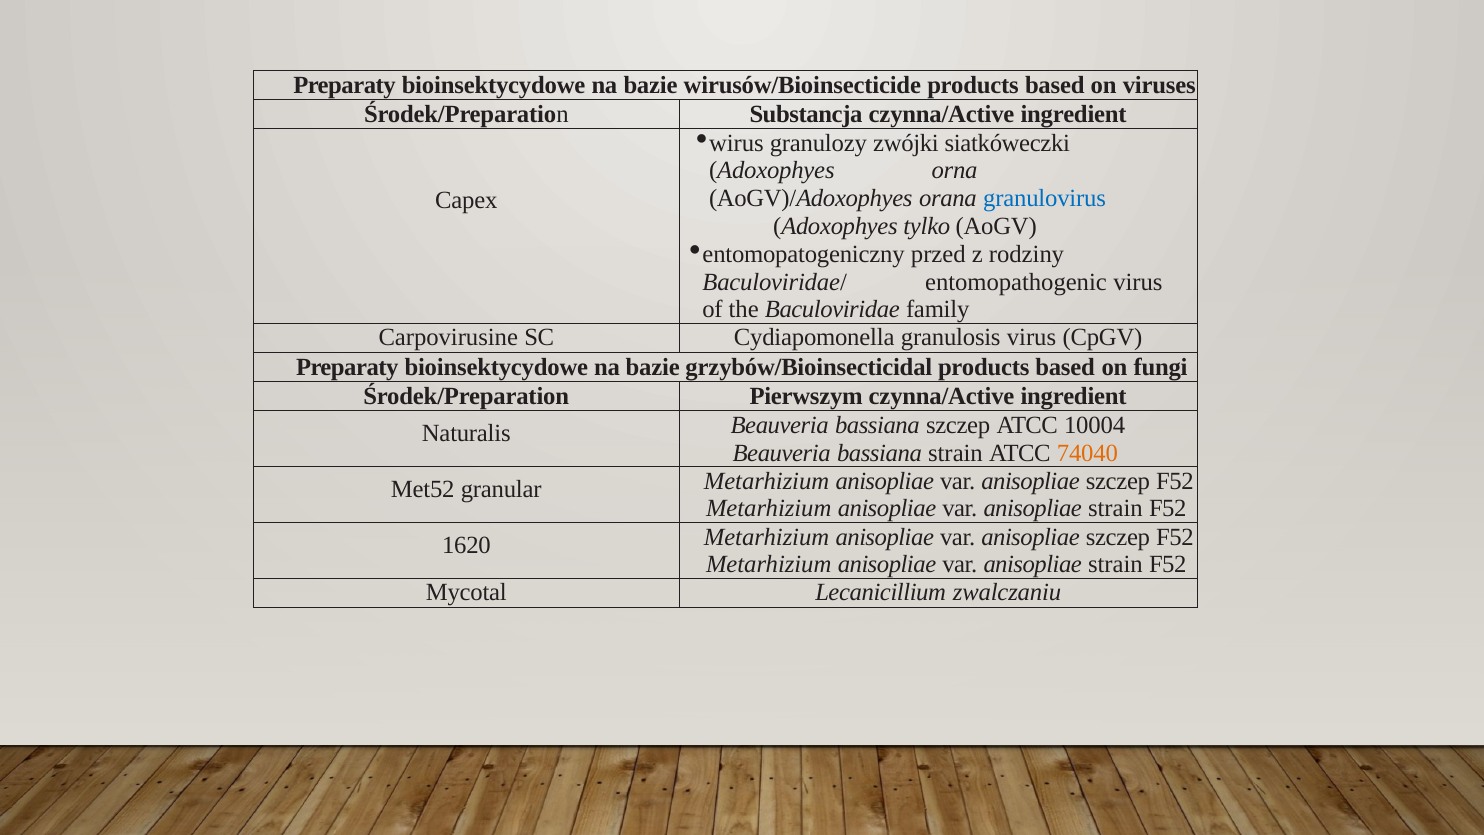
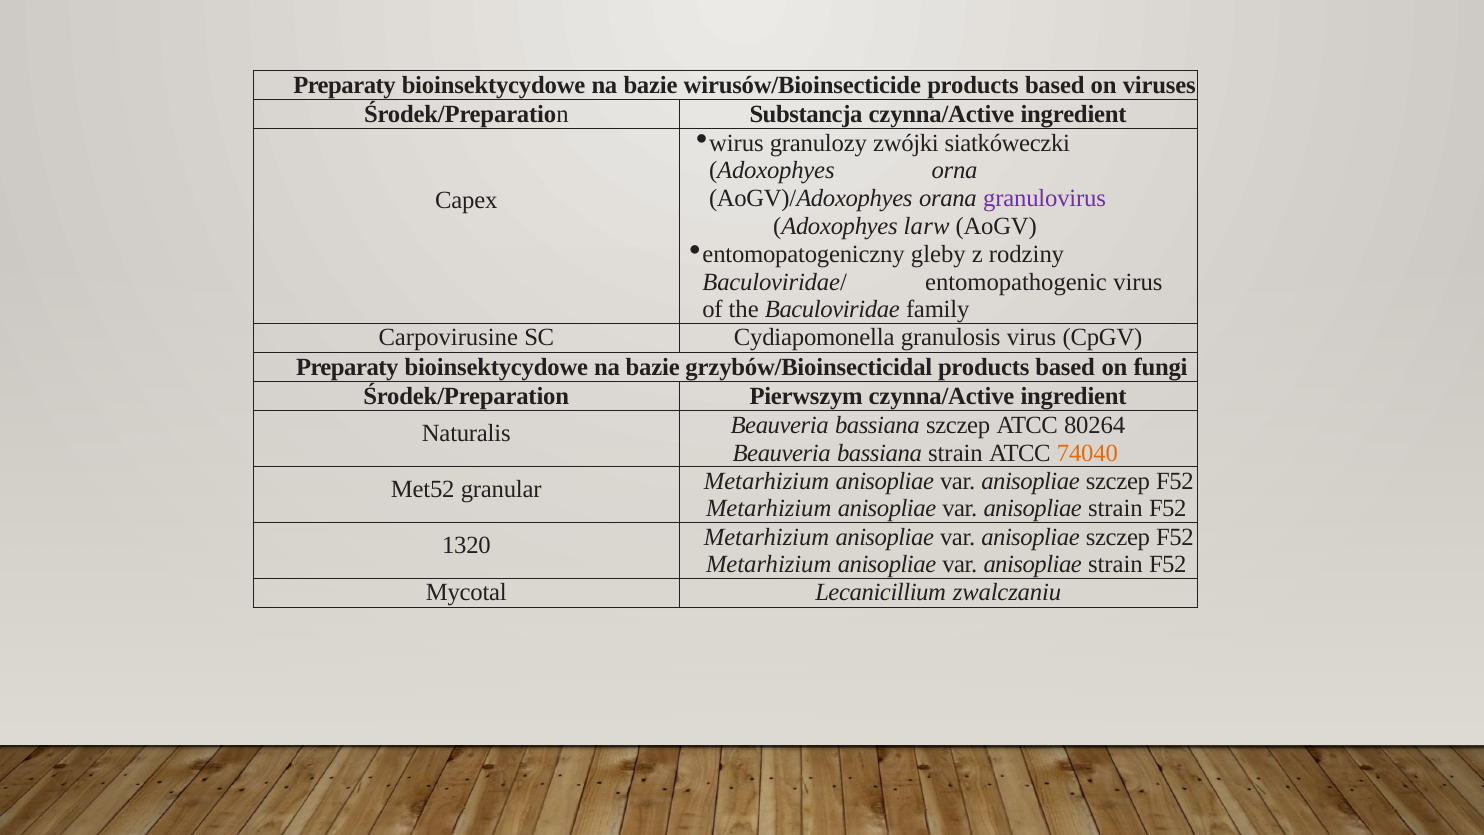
granulovirus colour: blue -> purple
tylko: tylko -> larw
przed: przed -> gleby
10004: 10004 -> 80264
1620: 1620 -> 1320
